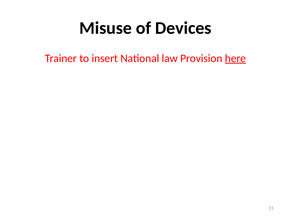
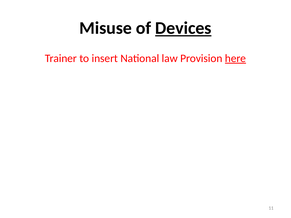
Devices underline: none -> present
